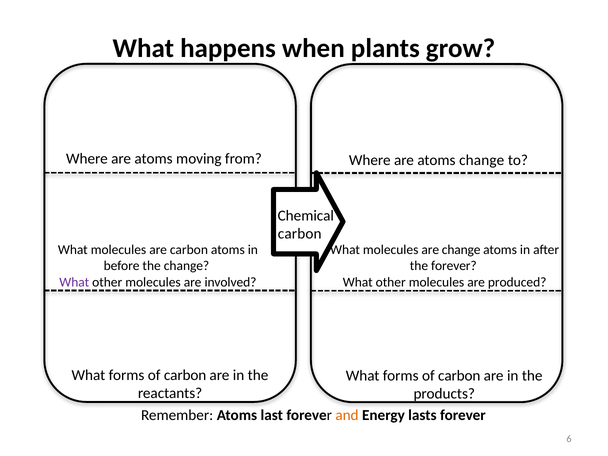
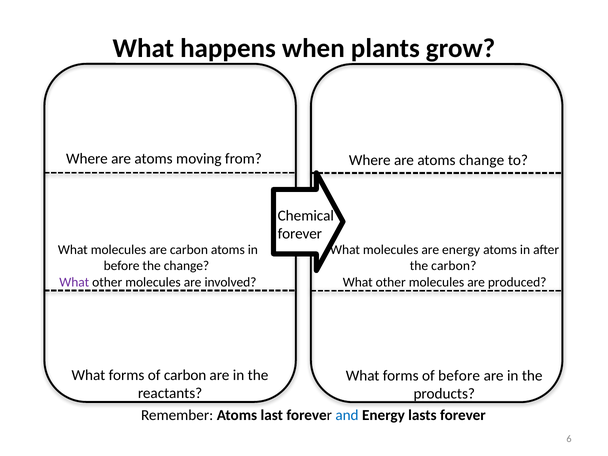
carbon at (300, 234): carbon -> forever
are change: change -> energy
the forever: forever -> carbon
carbon at (459, 376): carbon -> before
and colour: orange -> blue
